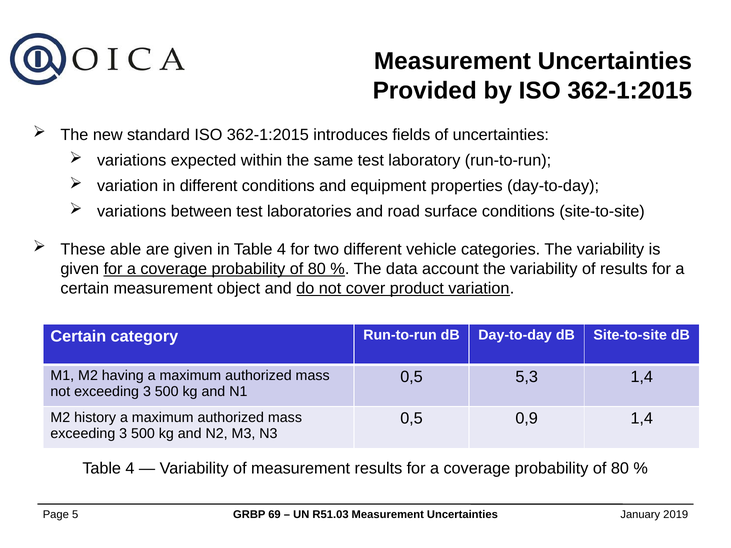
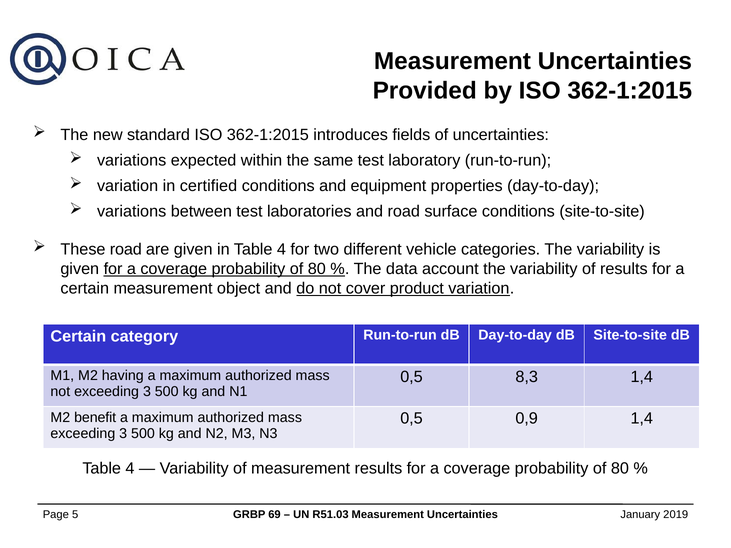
in different: different -> certified
These able: able -> road
5,3: 5,3 -> 8,3
history: history -> benefit
